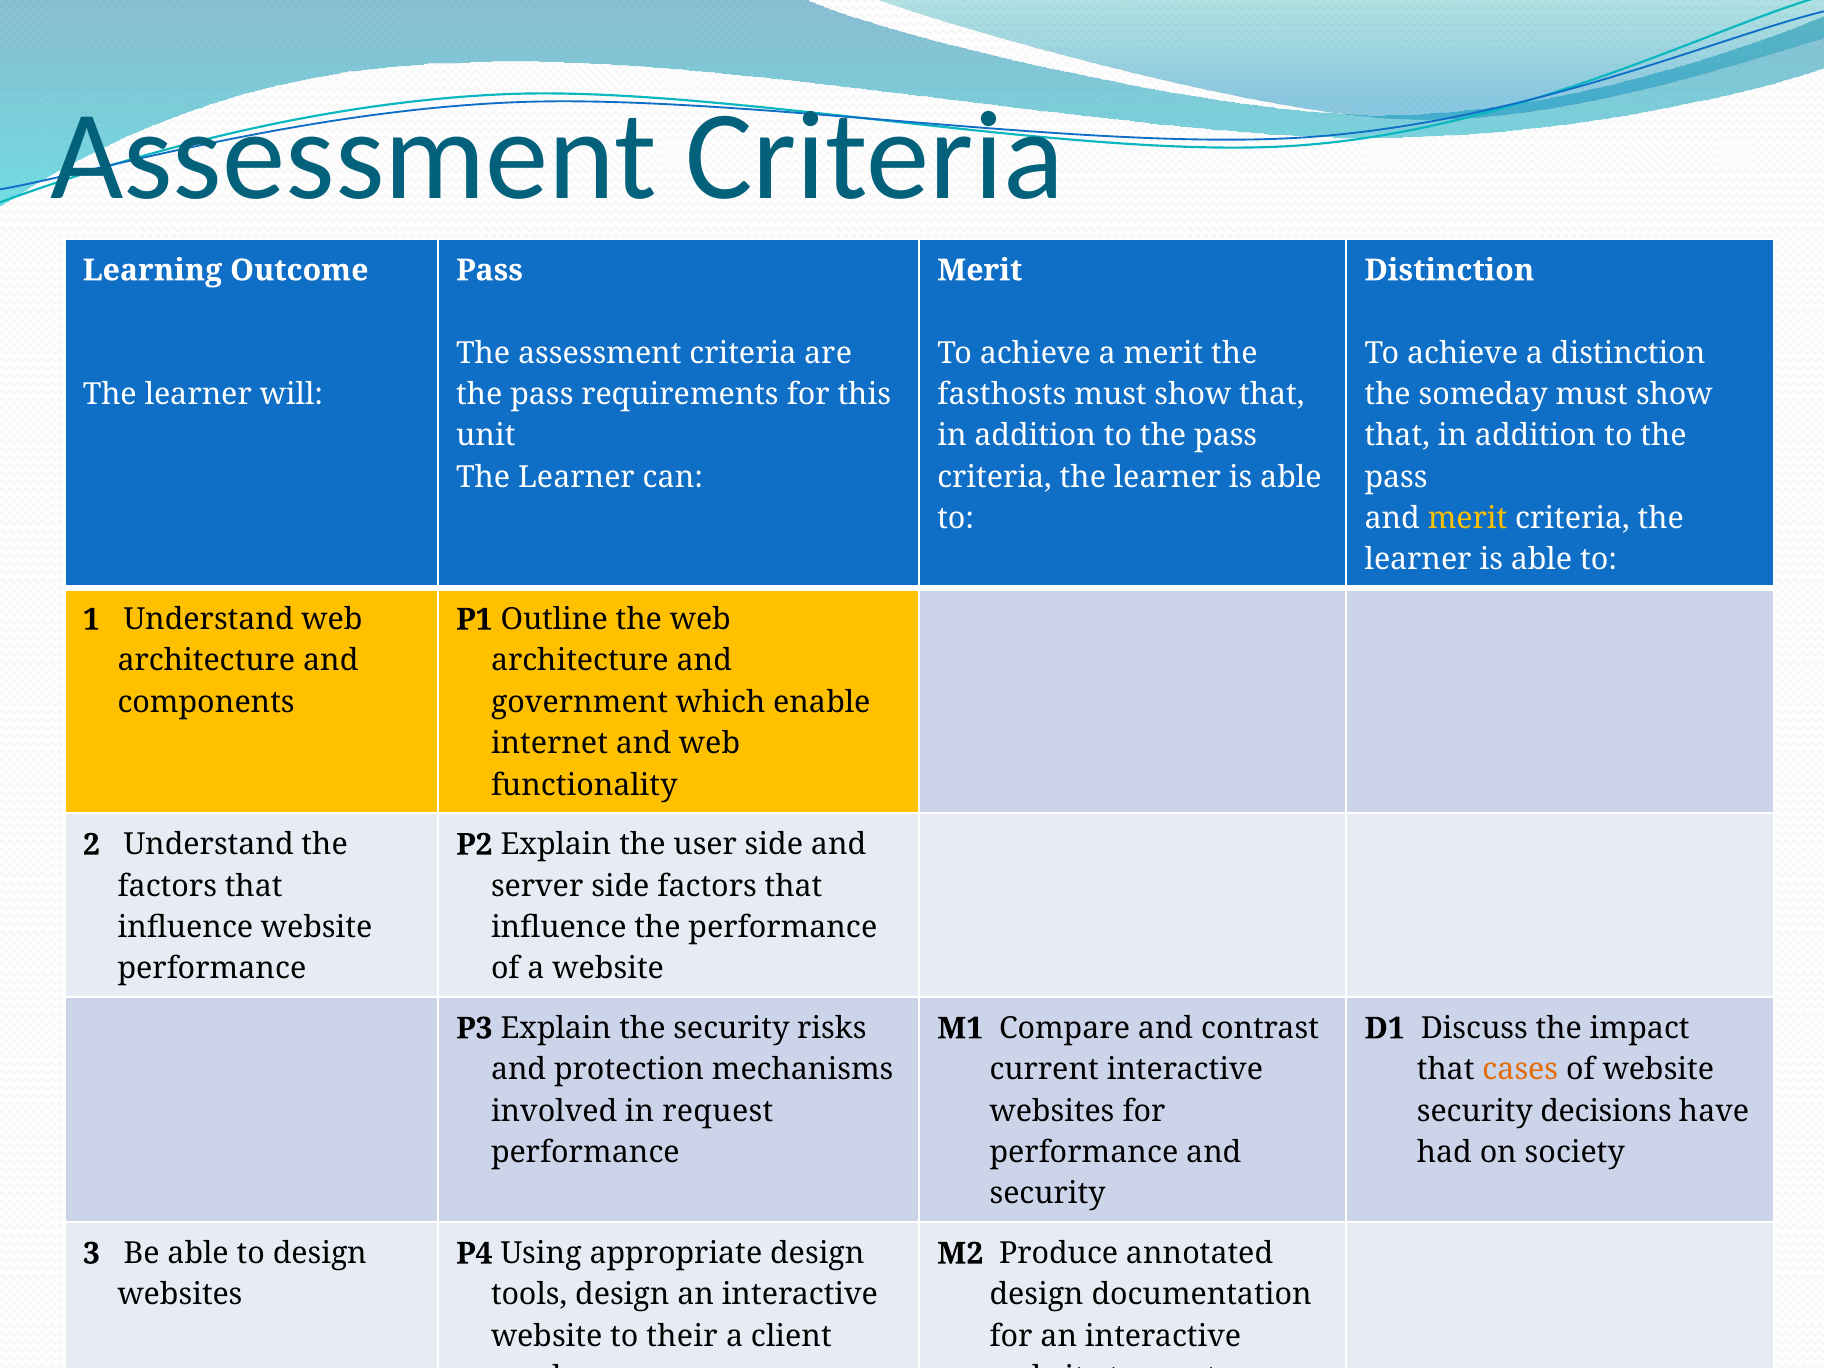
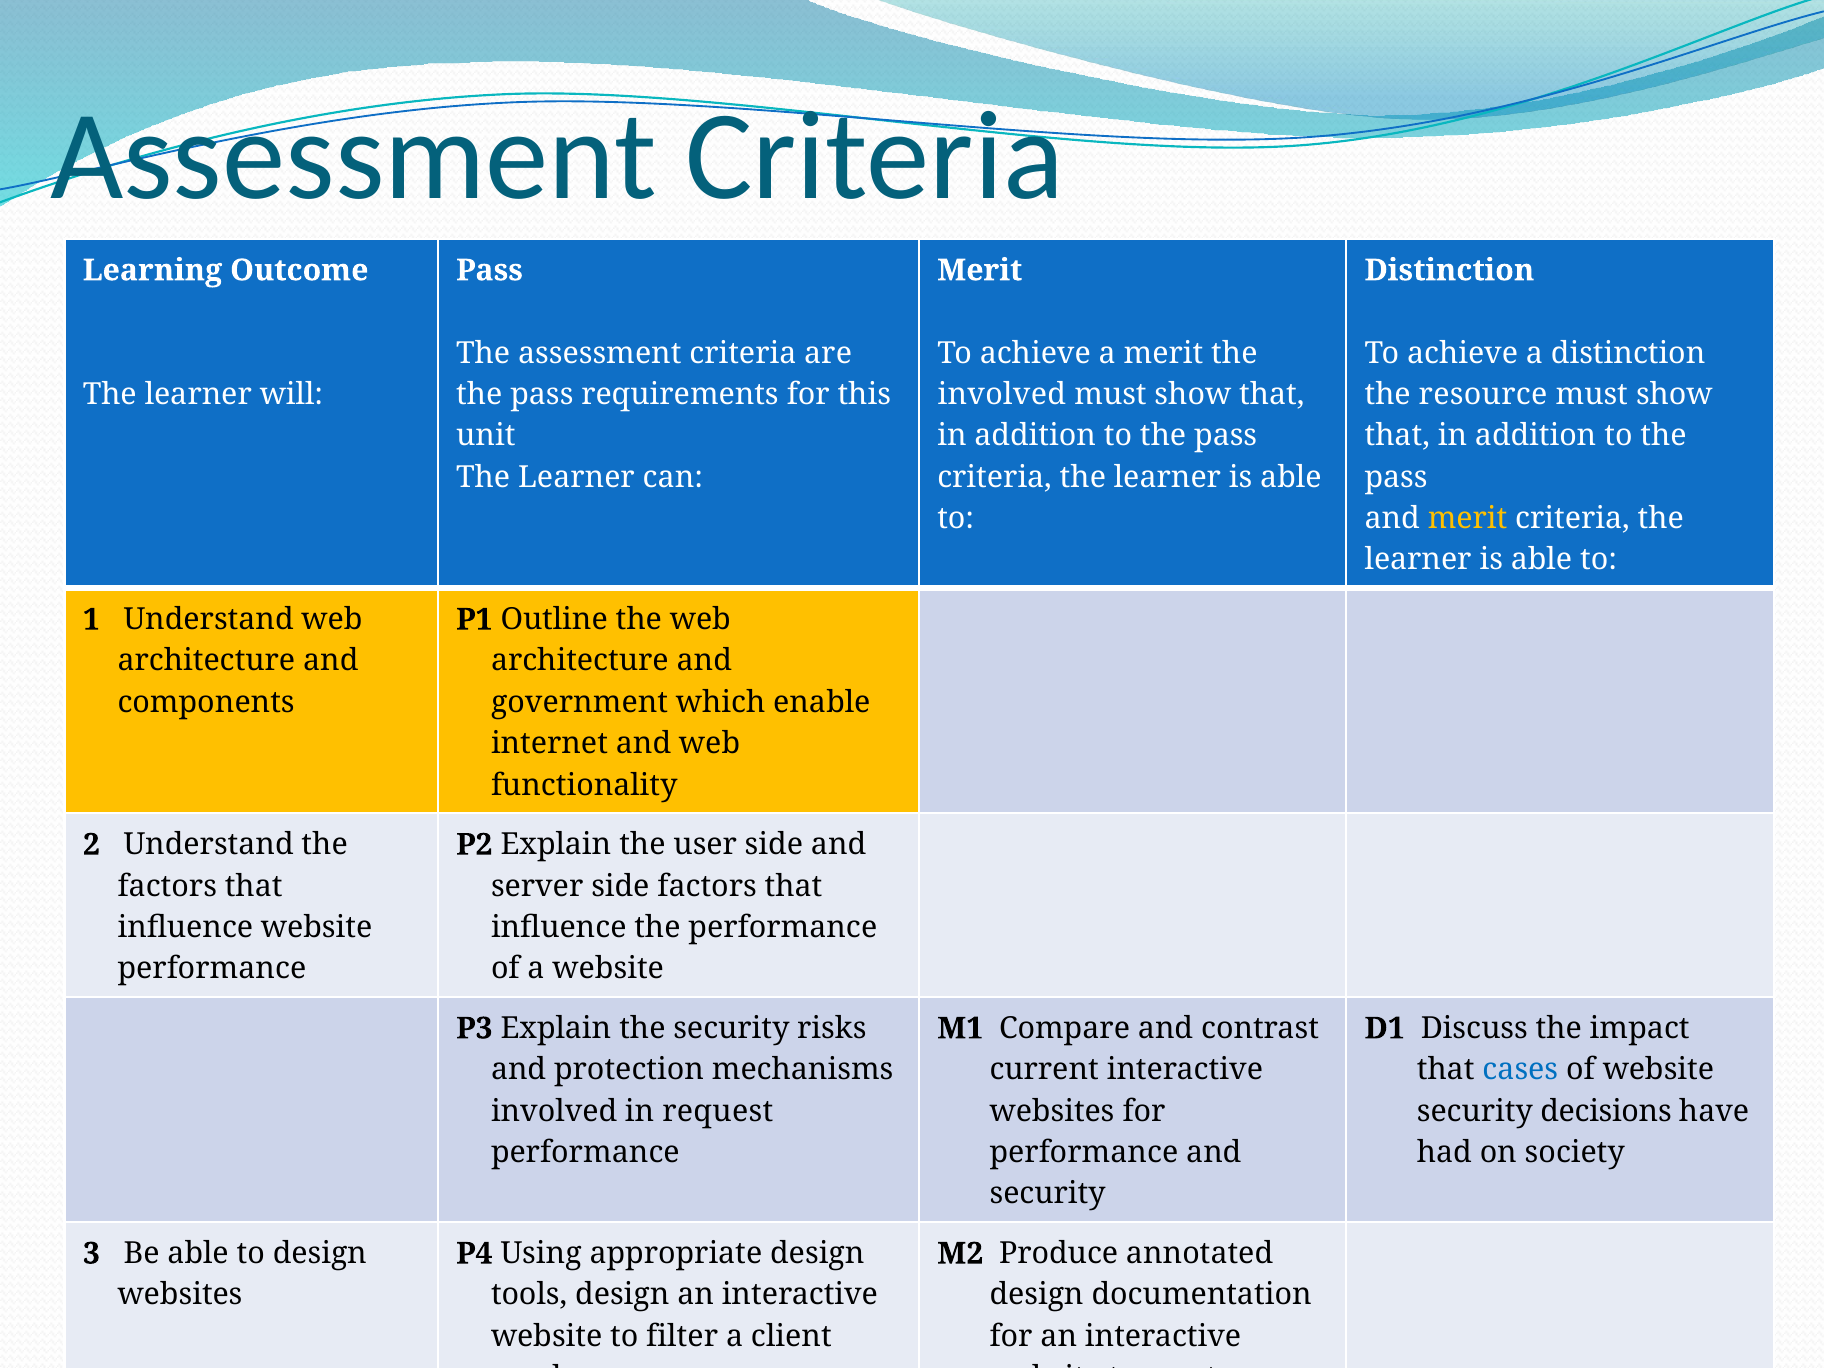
fasthosts at (1002, 394): fasthosts -> involved
someday: someday -> resource
cases colour: orange -> blue
their: their -> filter
